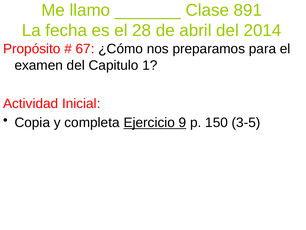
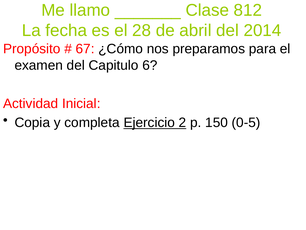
891: 891 -> 812
1: 1 -> 6
9: 9 -> 2
3-5: 3-5 -> 0-5
